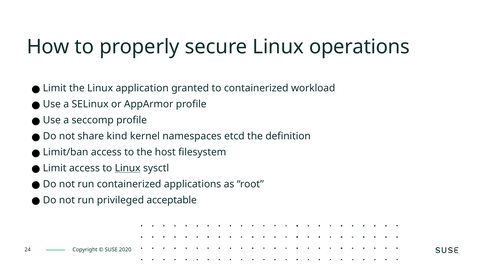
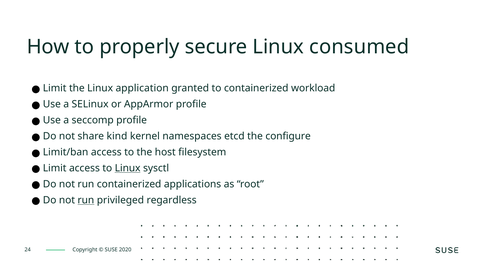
operations: operations -> consumed
definition: definition -> configure
run at (86, 200) underline: none -> present
acceptable: acceptable -> regardless
